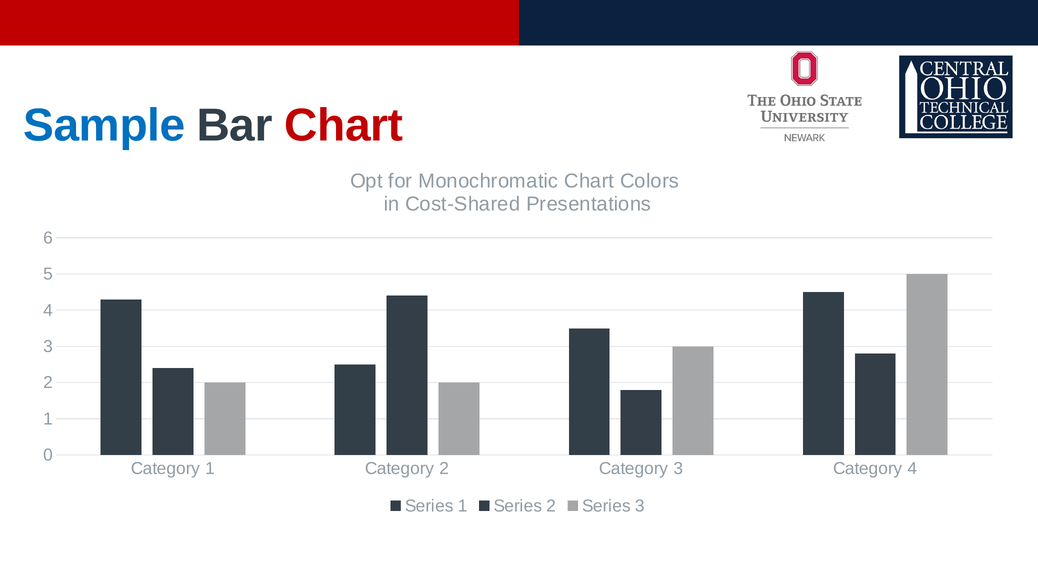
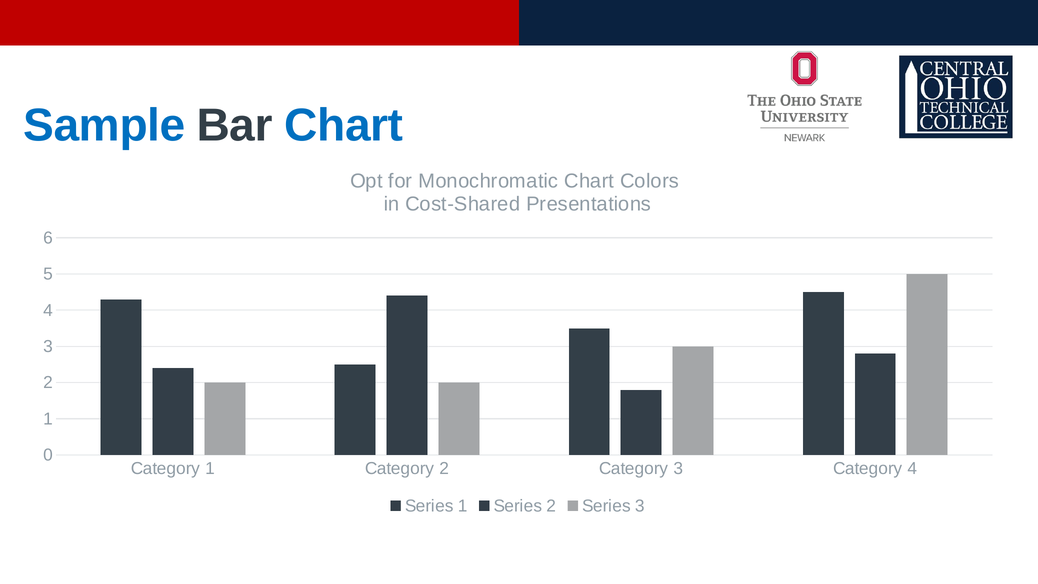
Chart at (344, 125) colour: red -> blue
